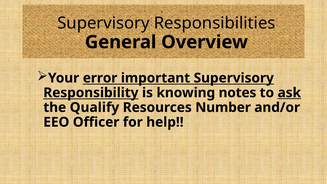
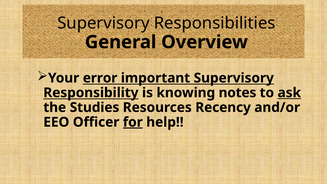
Qualify: Qualify -> Studies
Number: Number -> Recency
for underline: none -> present
